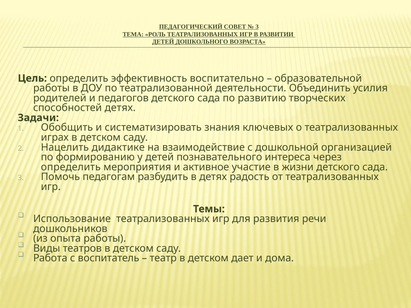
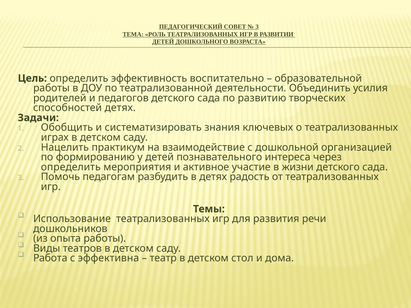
дидактике: дидактике -> практикум
воспитатель: воспитатель -> эффективна
дает: дает -> стол
